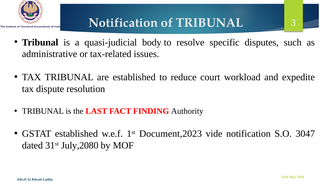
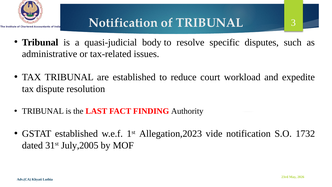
Document,2023: Document,2023 -> Allegation,2023
3047: 3047 -> 1732
July,2080: July,2080 -> July,2005
